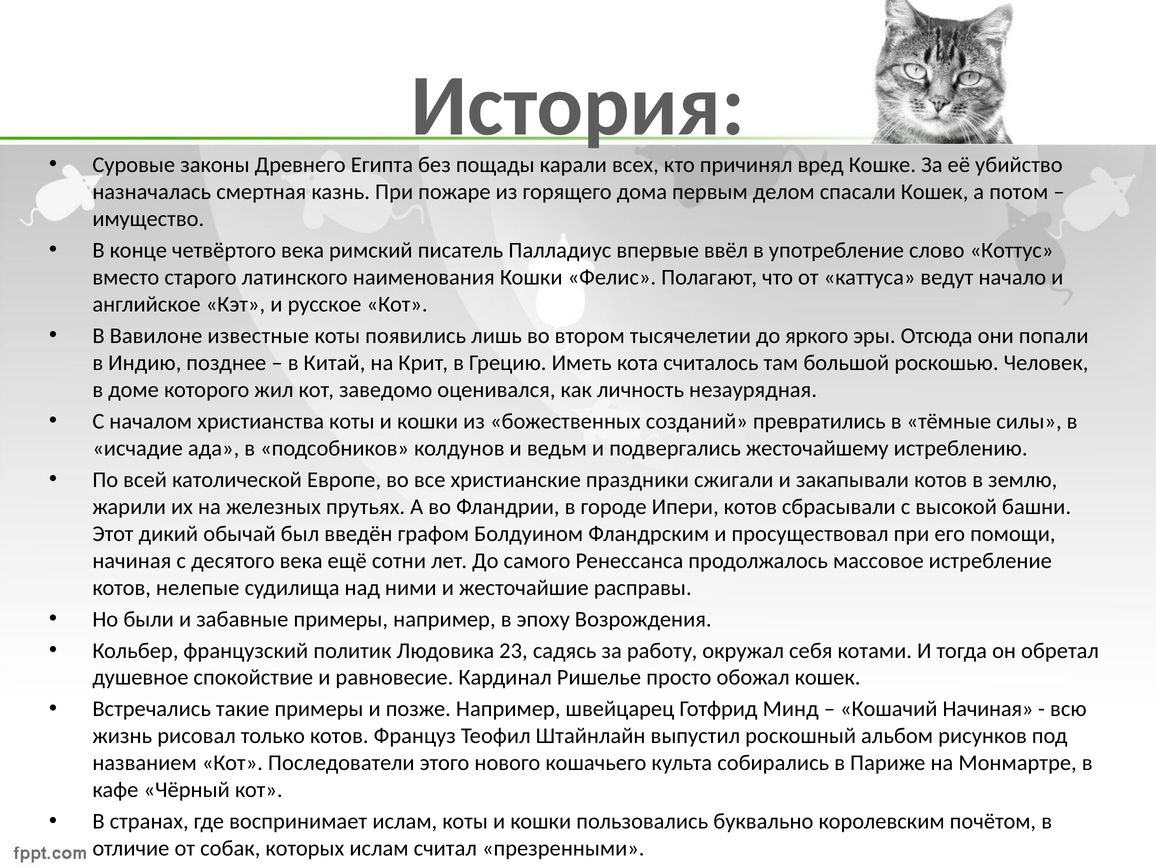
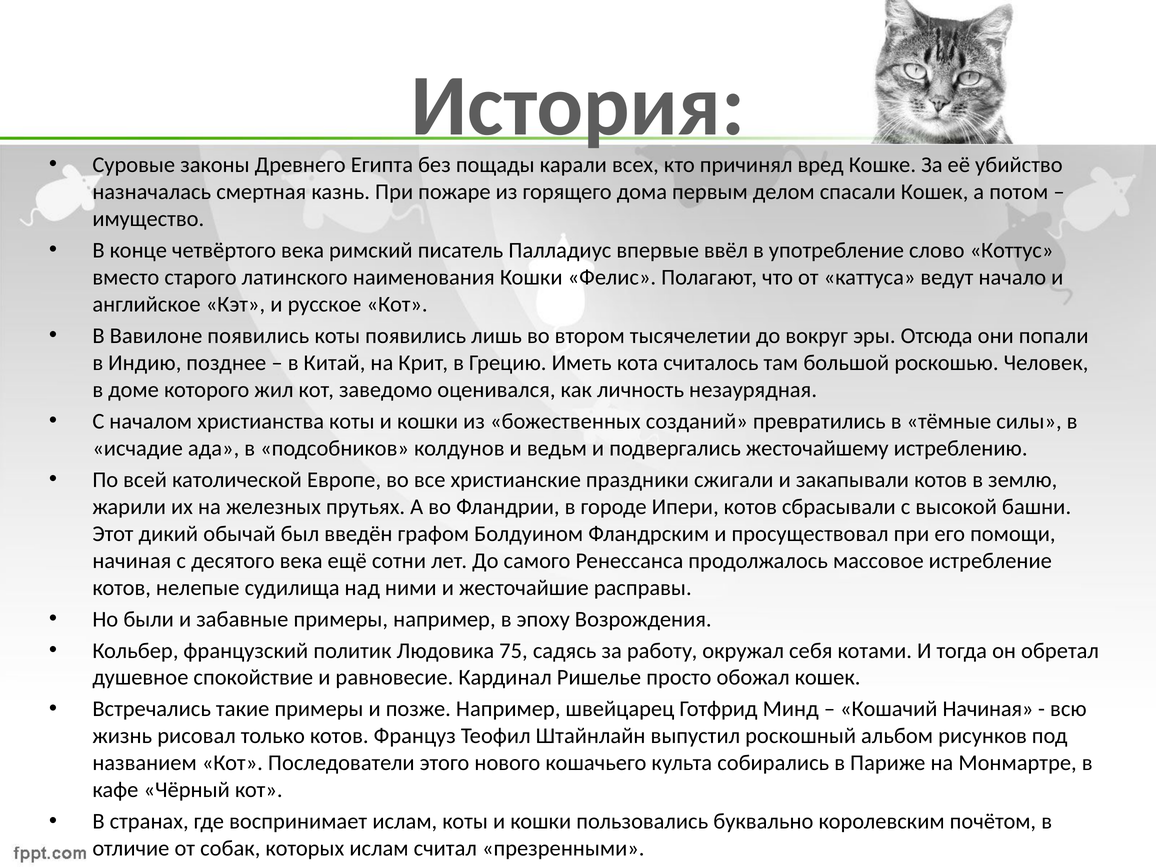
Вавилоне известные: известные -> появились
яркого: яркого -> вокруг
23: 23 -> 75
